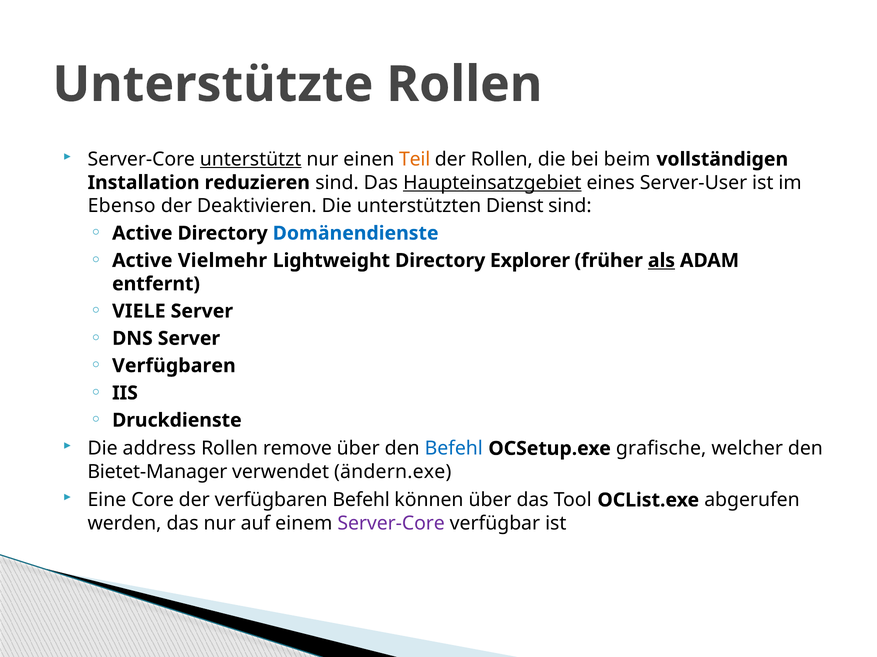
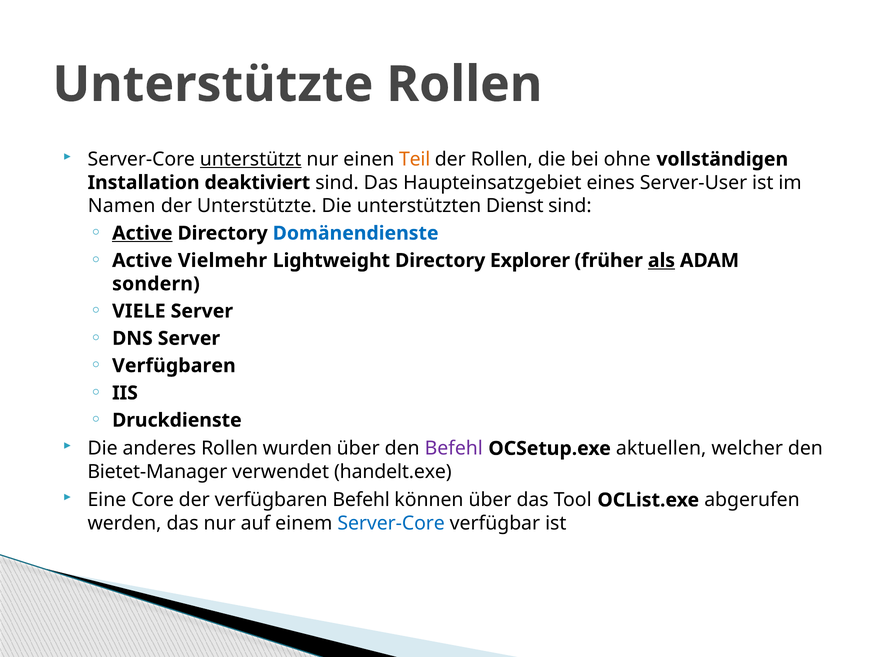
beim: beim -> ohne
reduzieren: reduzieren -> deaktiviert
Haupteinsatzgebiet underline: present -> none
Ebenso: Ebenso -> Namen
der Deaktivieren: Deaktivieren -> Unterstützte
Active at (142, 234) underline: none -> present
entfernt: entfernt -> sondern
address: address -> anderes
remove: remove -> wurden
Befehl at (454, 449) colour: blue -> purple
grafische: grafische -> aktuellen
ändern.exe: ändern.exe -> handelt.exe
Server-Core at (391, 524) colour: purple -> blue
